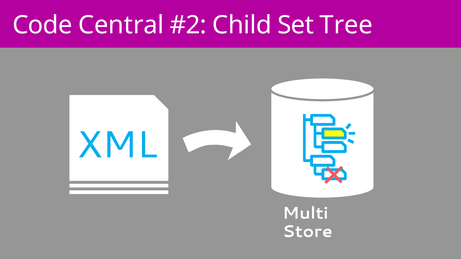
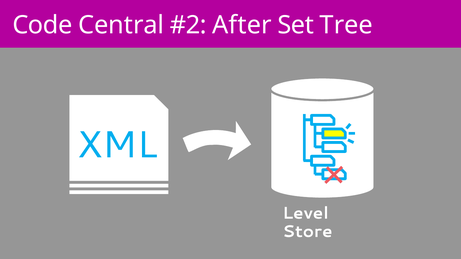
Child: Child -> After
Multi: Multi -> Level
